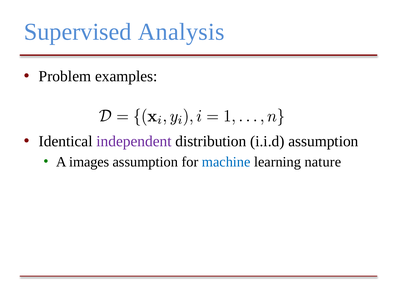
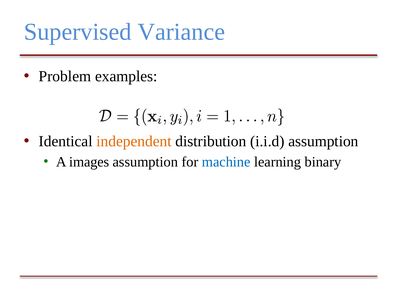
Analysis: Analysis -> Variance
independent colour: purple -> orange
nature: nature -> binary
